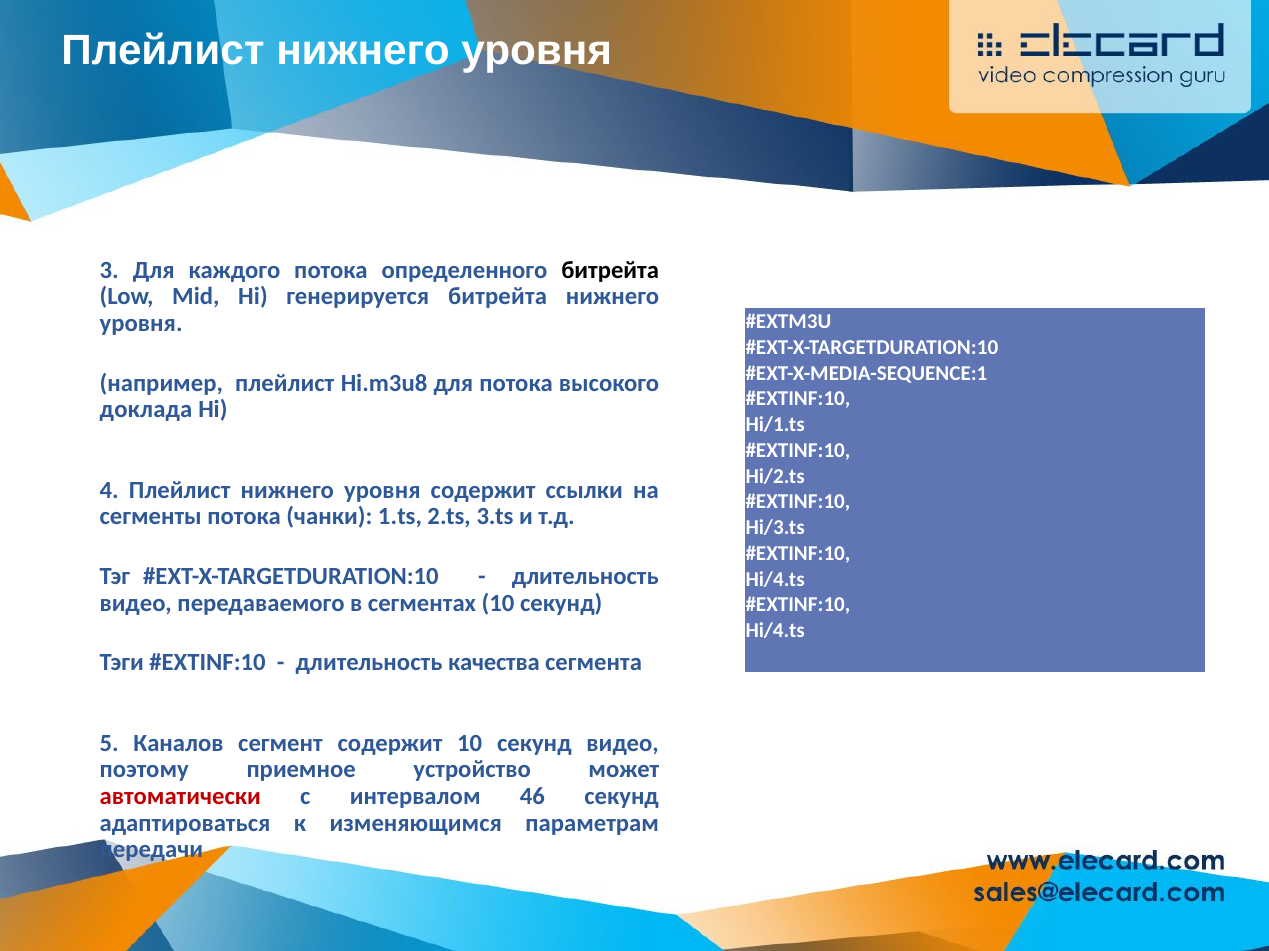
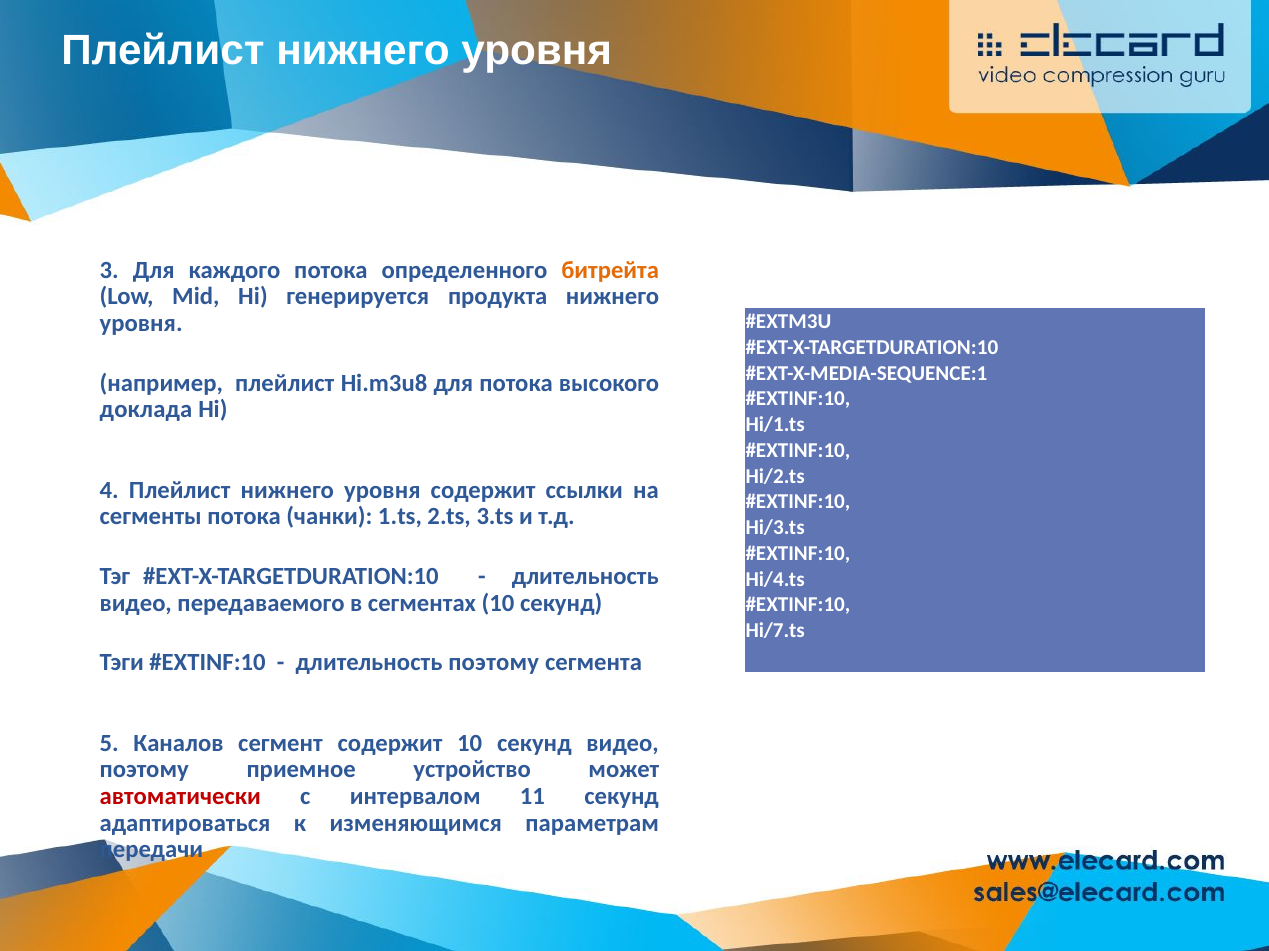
битрейта at (610, 270) colour: black -> orange
генерируется битрейта: битрейта -> продукта
Hi/4.ts at (775, 631): Hi/4.ts -> Hi/7.ts
длительность качества: качества -> поэтому
46: 46 -> 11
